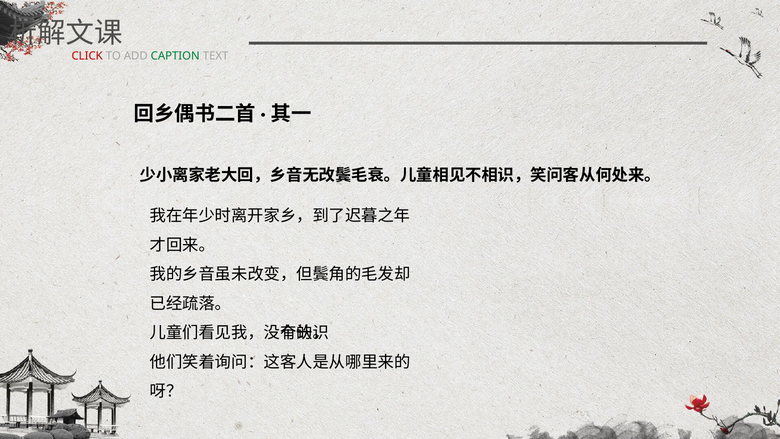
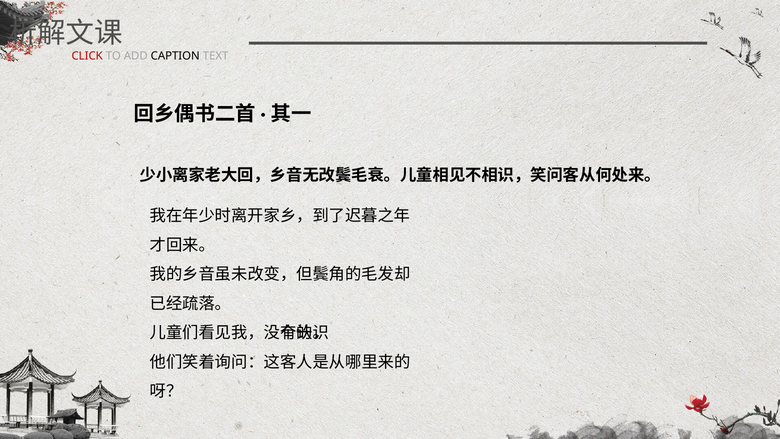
CAPTION colour: green -> black
